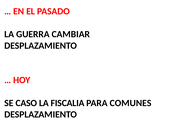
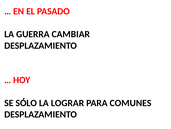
CASO: CASO -> SÓLO
FISCALIA: FISCALIA -> LOGRAR
